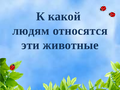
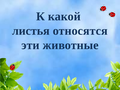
людям: людям -> листья
